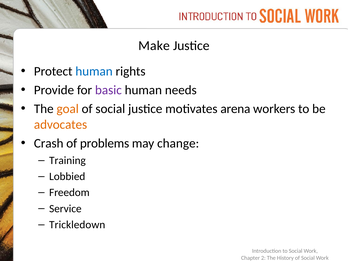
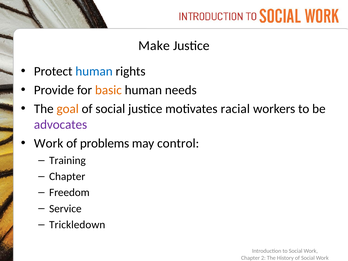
basic colour: purple -> orange
arena: arena -> racial
advocates colour: orange -> purple
Crash at (49, 143): Crash -> Work
change: change -> control
Lobbied at (67, 176): Lobbied -> Chapter
